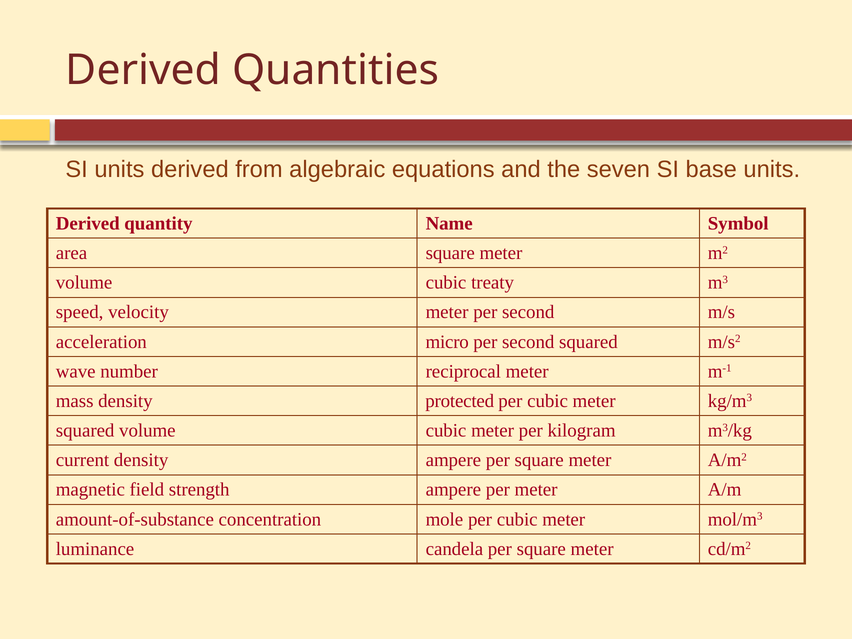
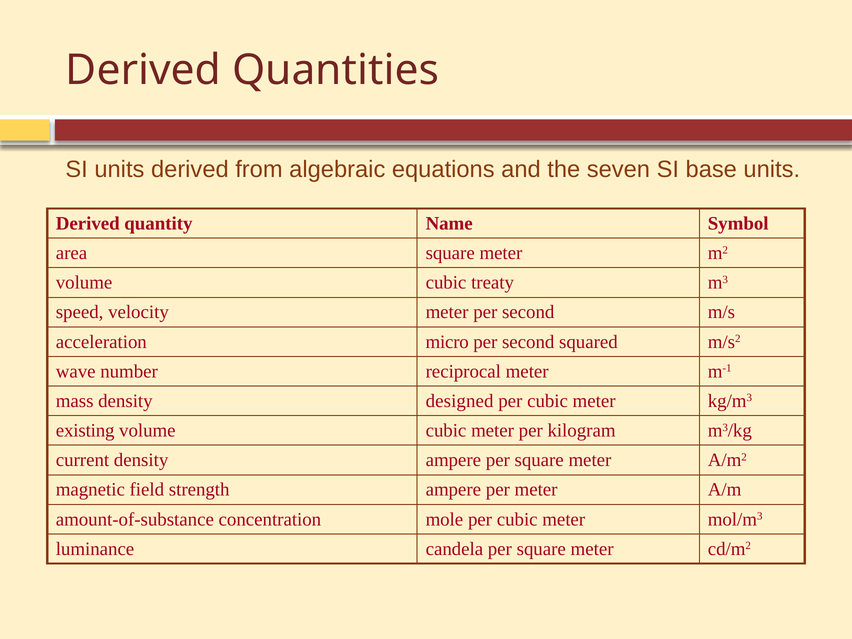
protected: protected -> designed
squared at (85, 431): squared -> existing
